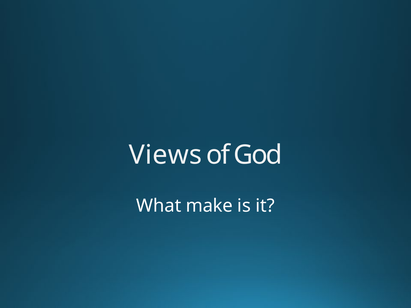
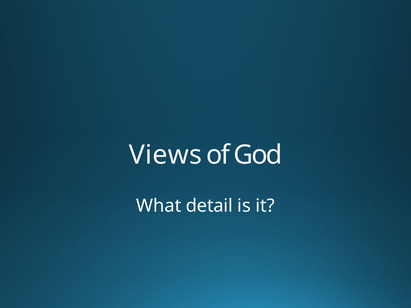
make: make -> detail
